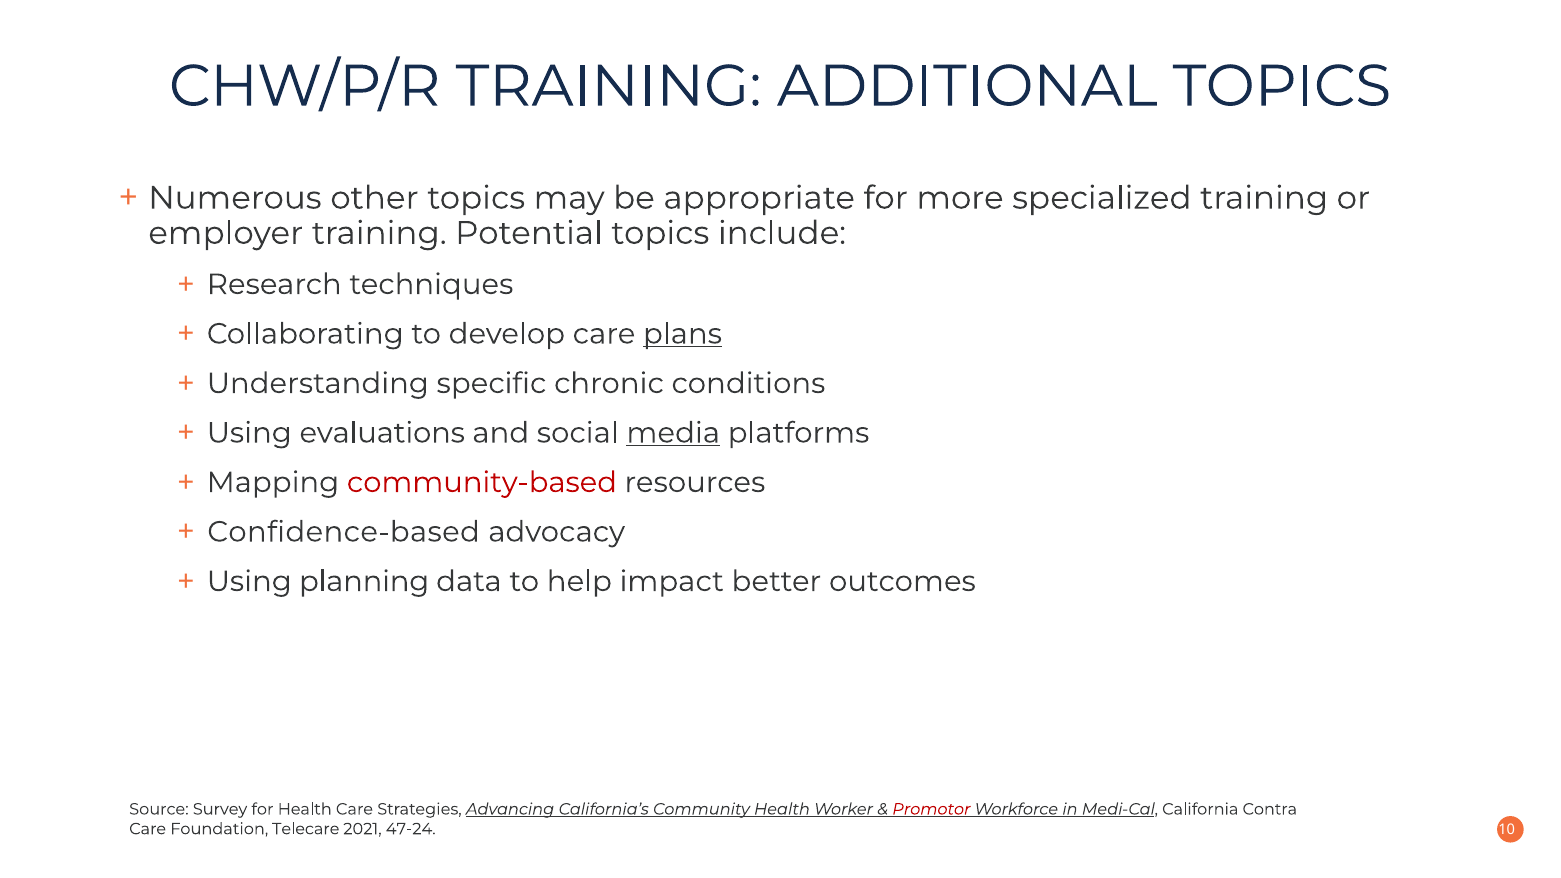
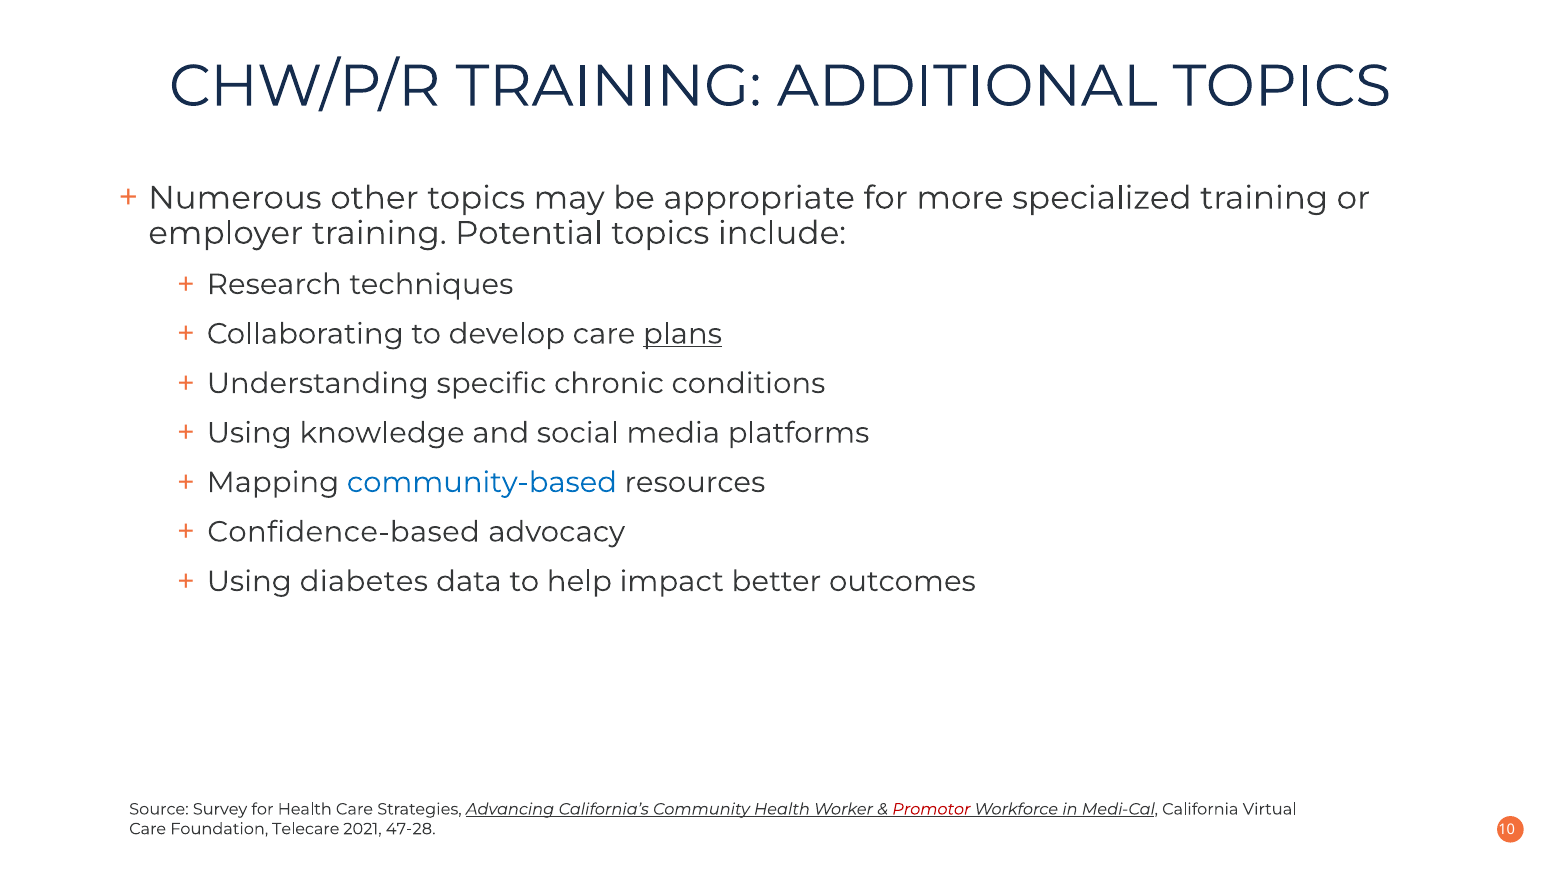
evaluations: evaluations -> knowledge
media underline: present -> none
community-based colour: red -> blue
planning: planning -> diabetes
Contra: Contra -> Virtual
47-24: 47-24 -> 47-28
